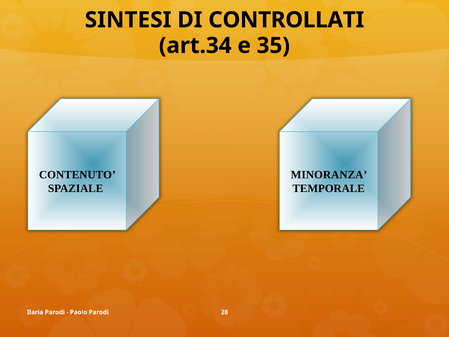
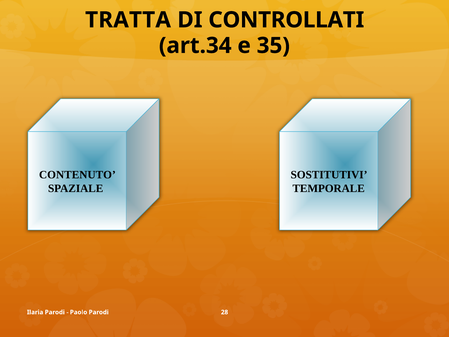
SINTESI: SINTESI -> TRATTA
MINORANZA: MINORANZA -> SOSTITUTIVI
